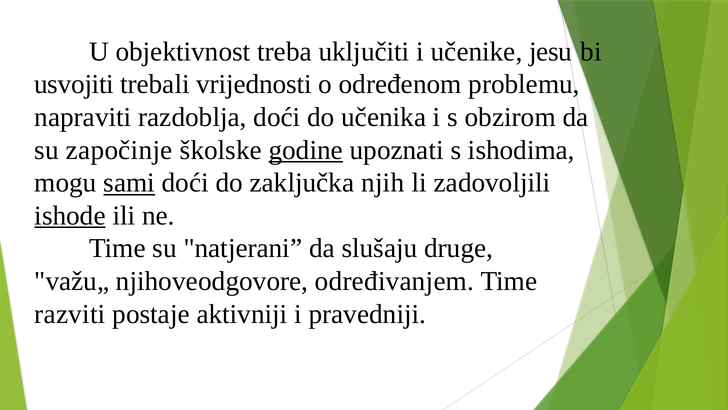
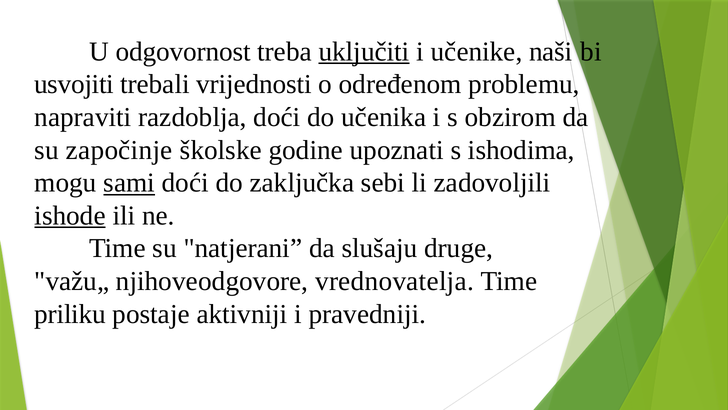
objektivnost: objektivnost -> odgovornost
uključiti underline: none -> present
jesu: jesu -> naši
godine underline: present -> none
njih: njih -> sebi
određivanjem: određivanjem -> vrednovatelja
razviti: razviti -> priliku
